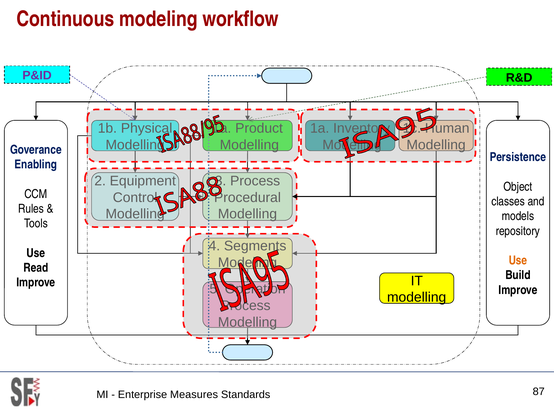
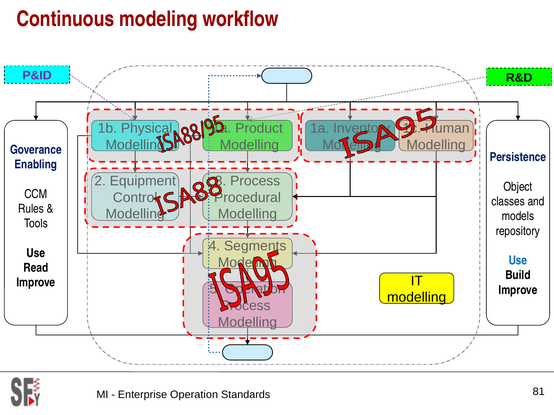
Use at (518, 261) colour: orange -> blue
Enterprise Measures: Measures -> Operation
87: 87 -> 81
